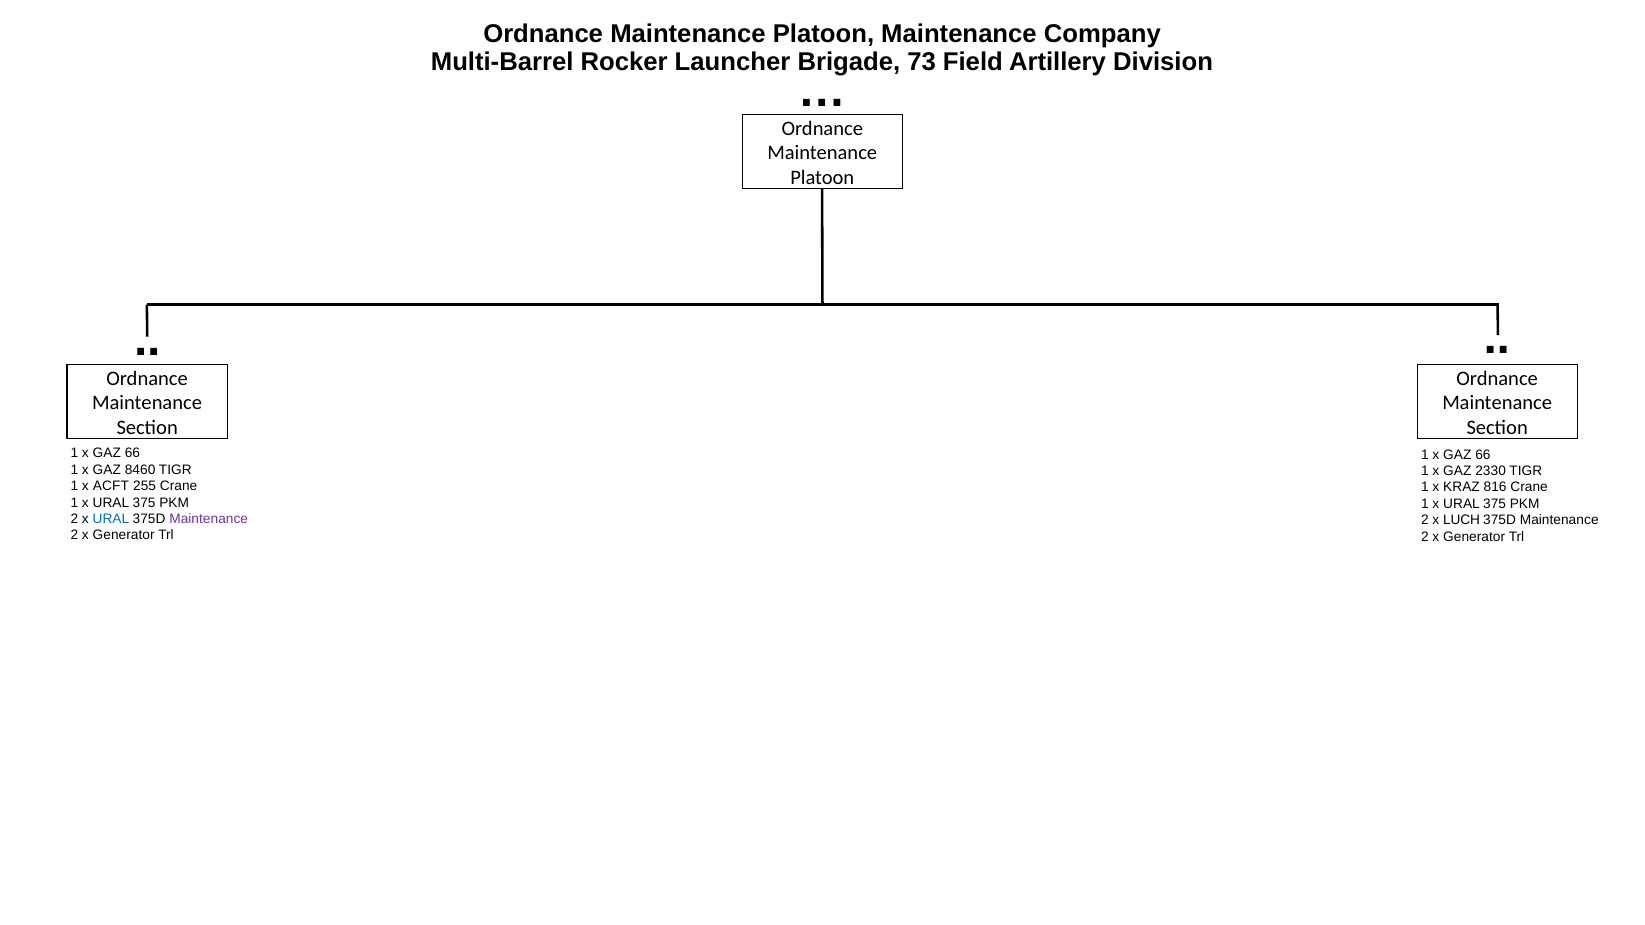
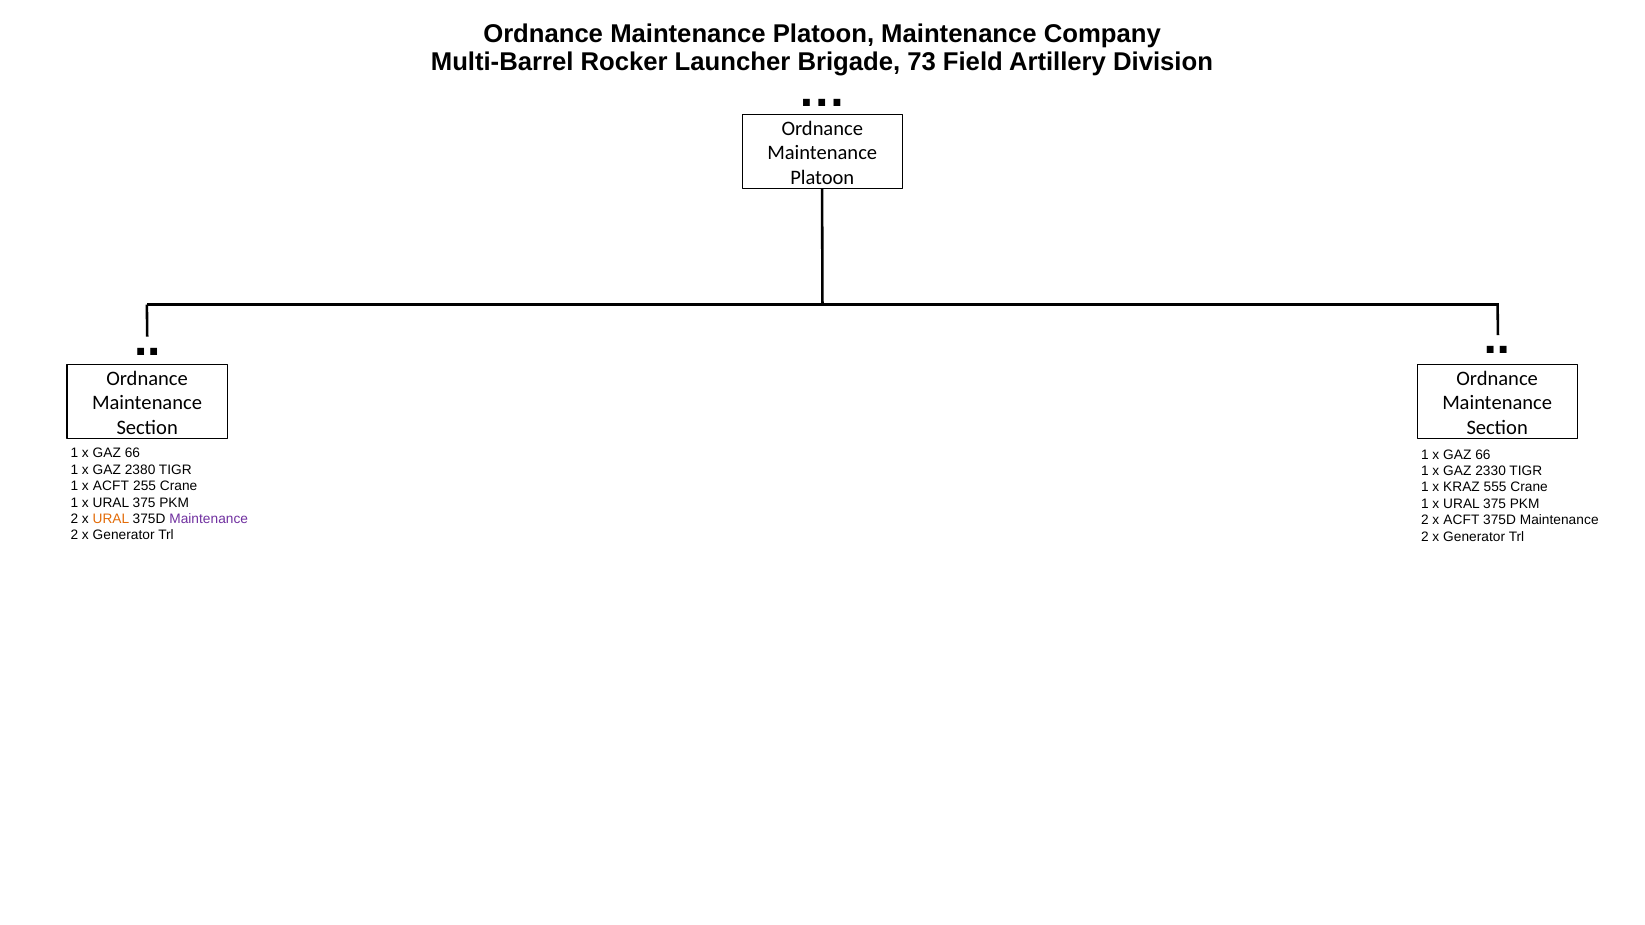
8460: 8460 -> 2380
816: 816 -> 555
URAL at (111, 519) colour: blue -> orange
2 x LUCH: LUCH -> ACFT
